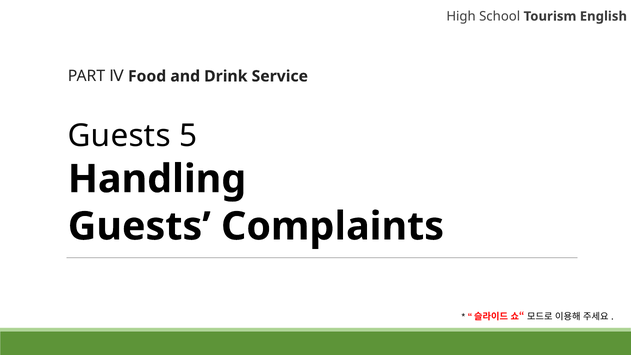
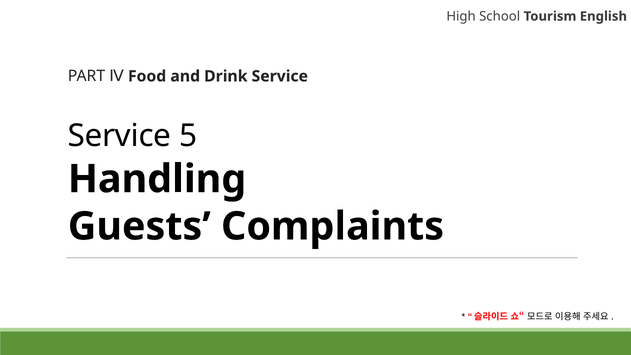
Guests at (119, 136): Guests -> Service
